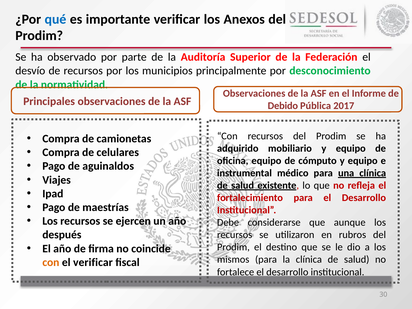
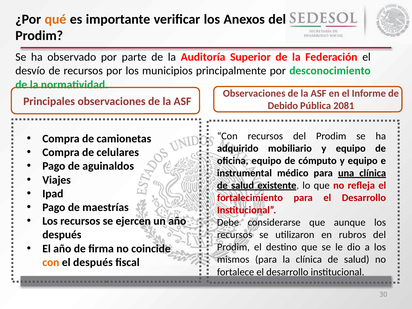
qué colour: blue -> orange
2017: 2017 -> 2081
el verificar: verificar -> después
